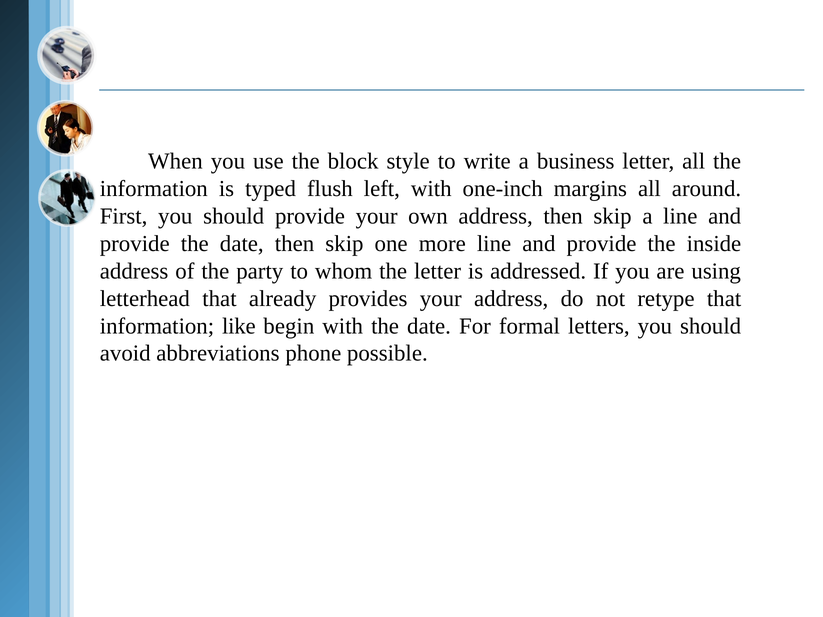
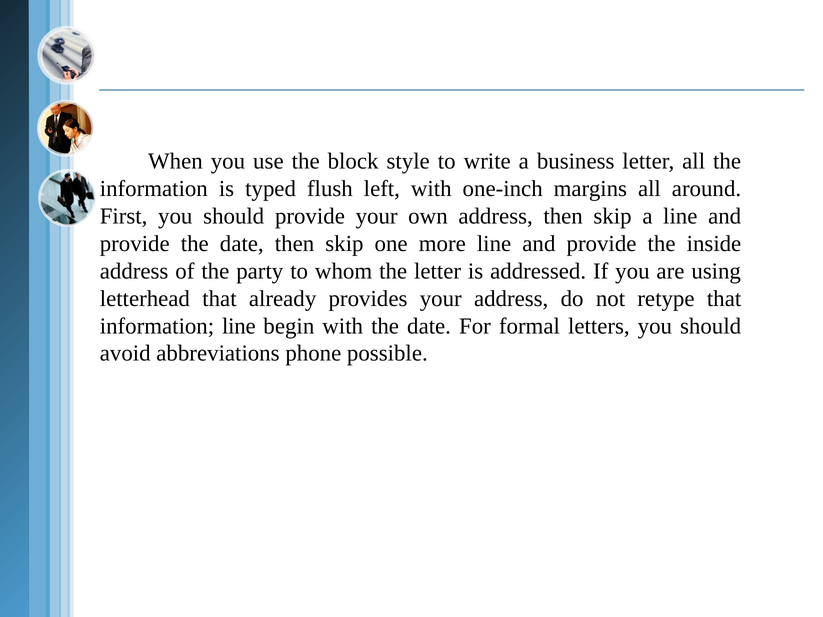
information like: like -> line
